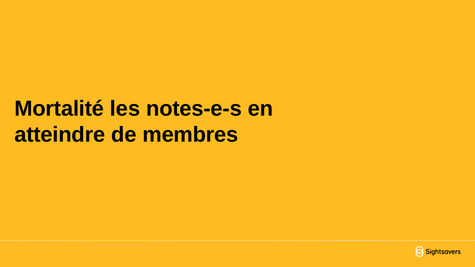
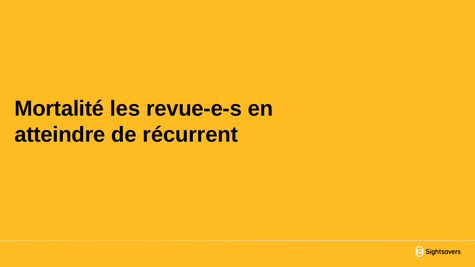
notes-e-s: notes-e-s -> revue-e-s
membres: membres -> récurrent
